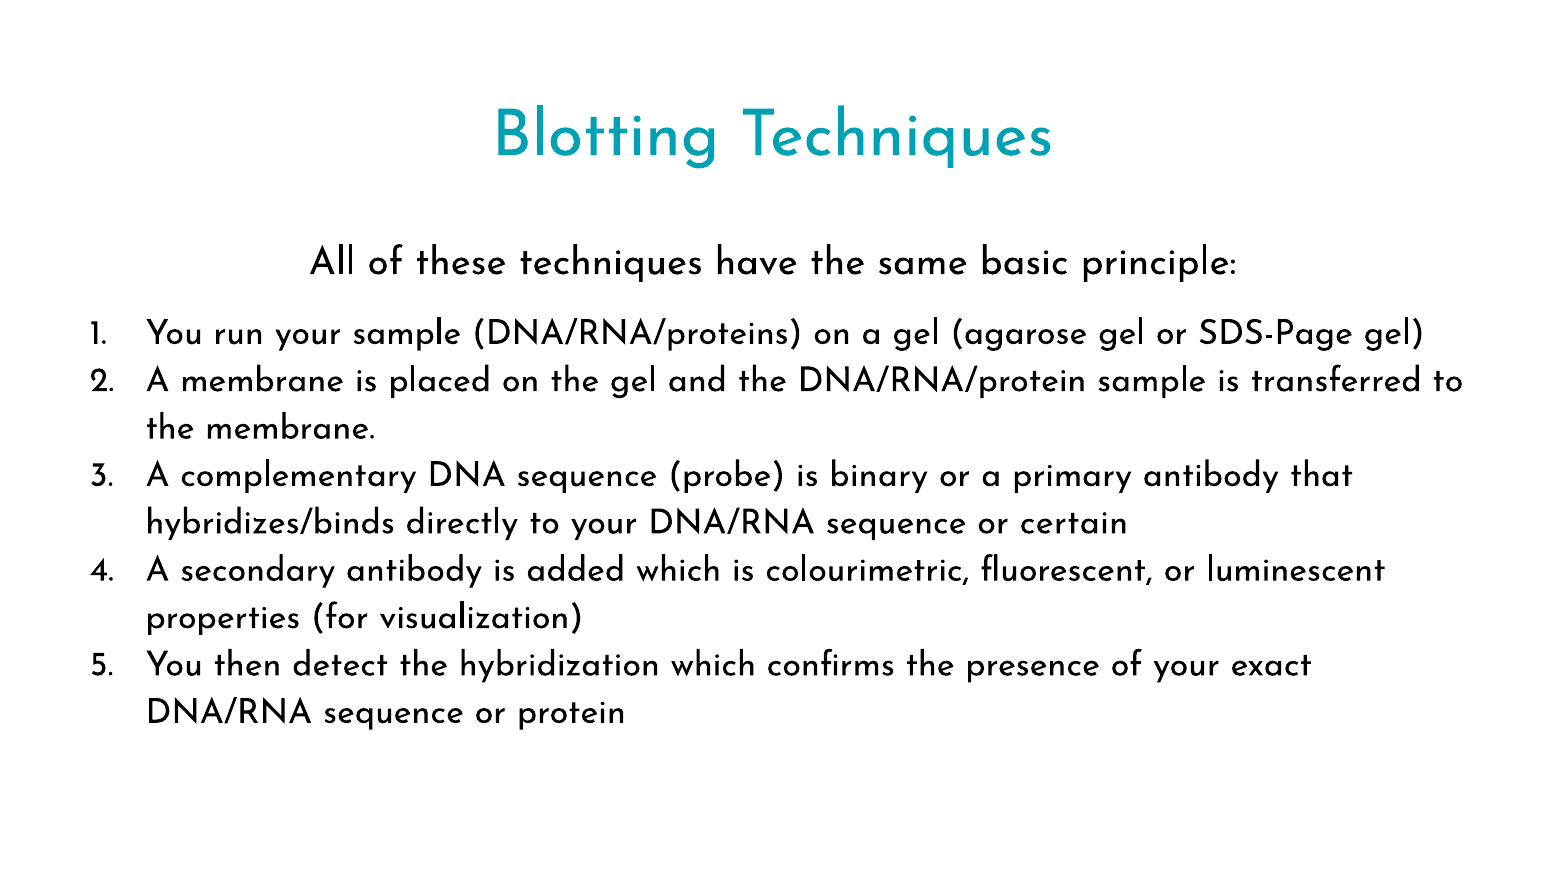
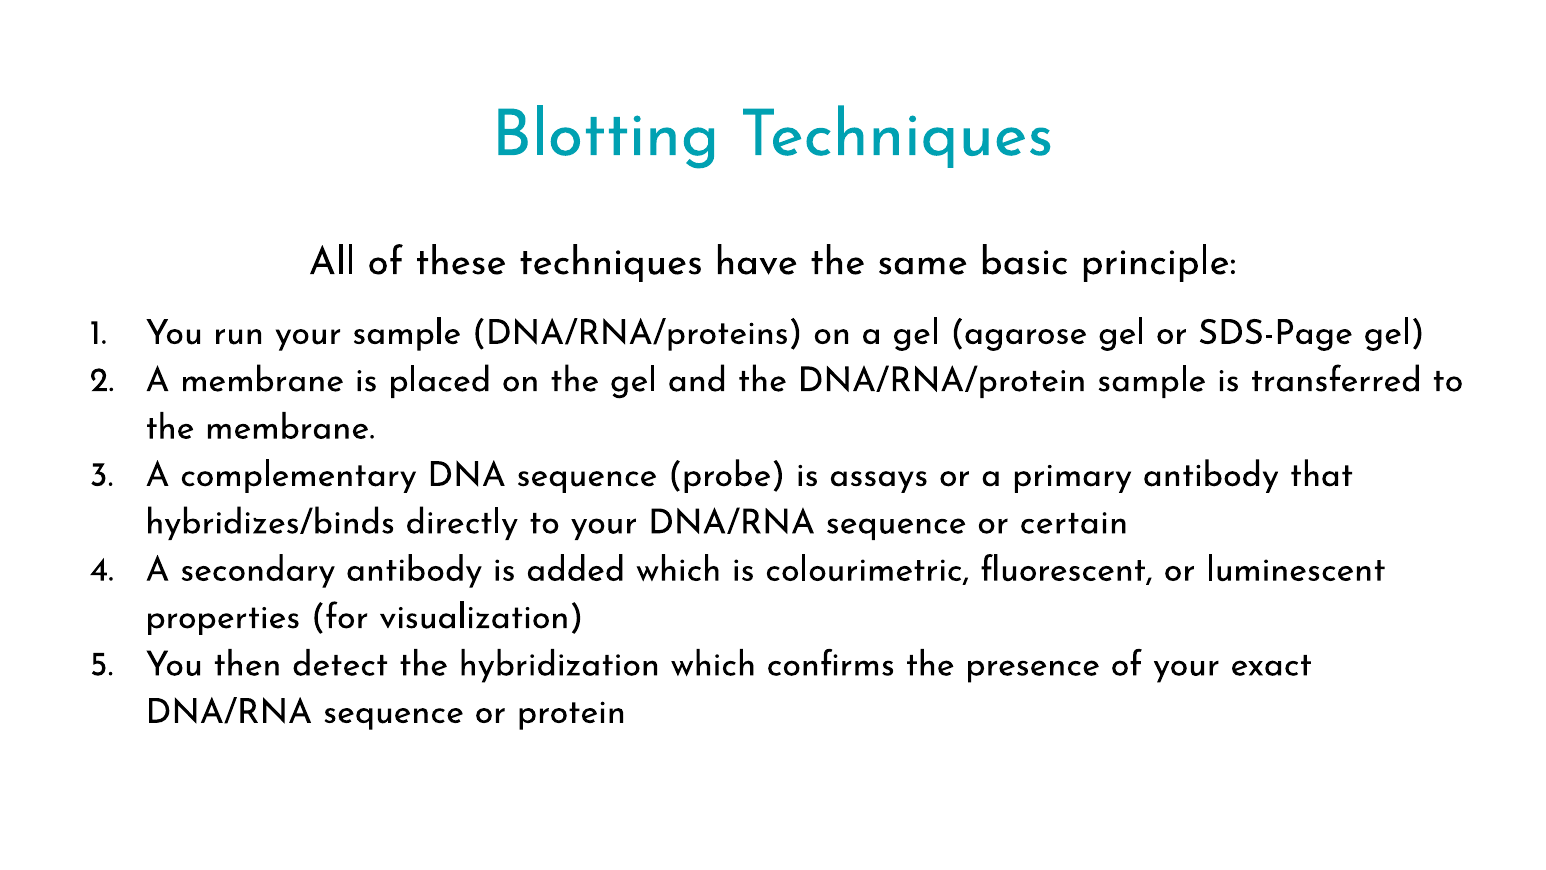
binary: binary -> assays
